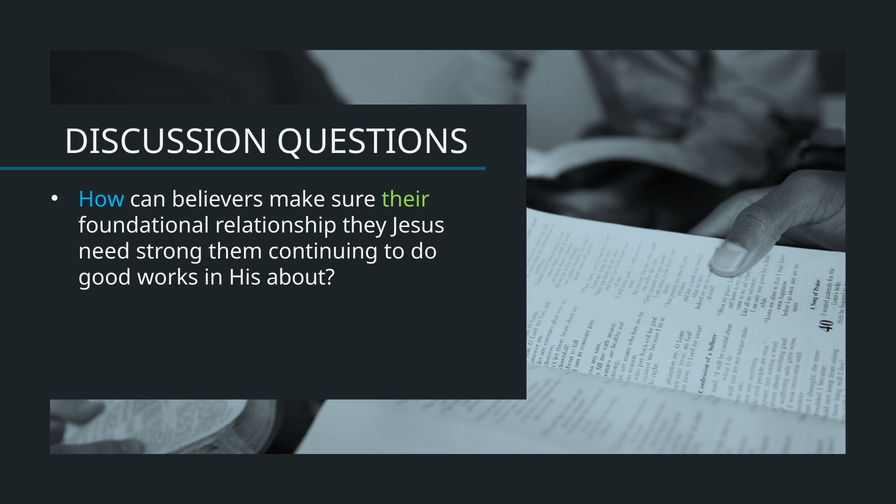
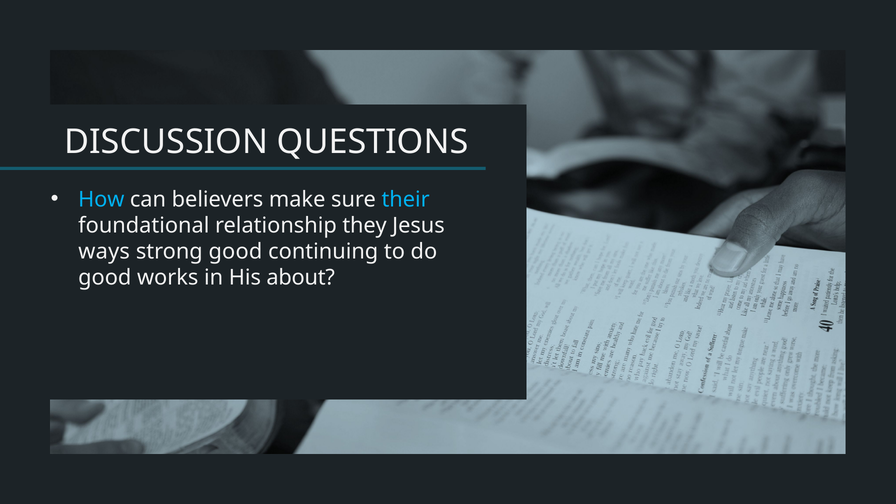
their colour: light green -> light blue
need: need -> ways
strong them: them -> good
